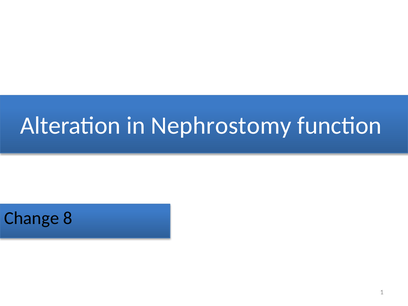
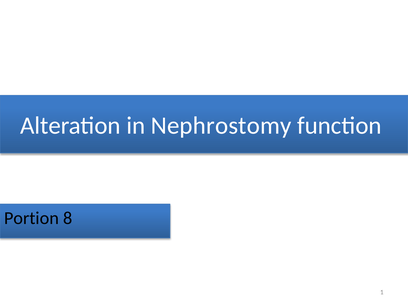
Change: Change -> Portion
